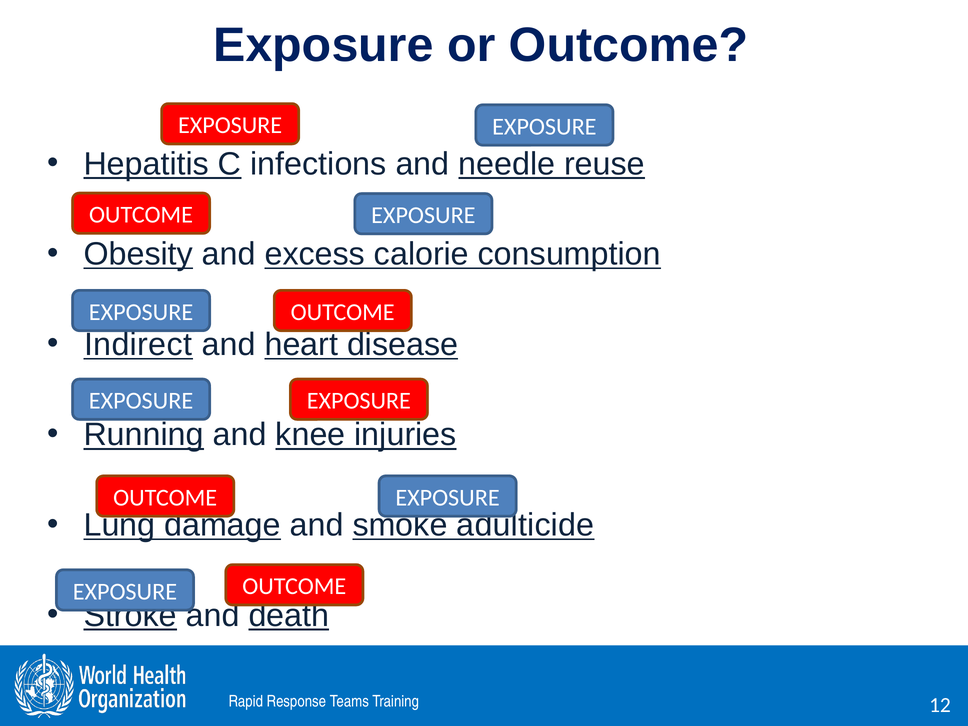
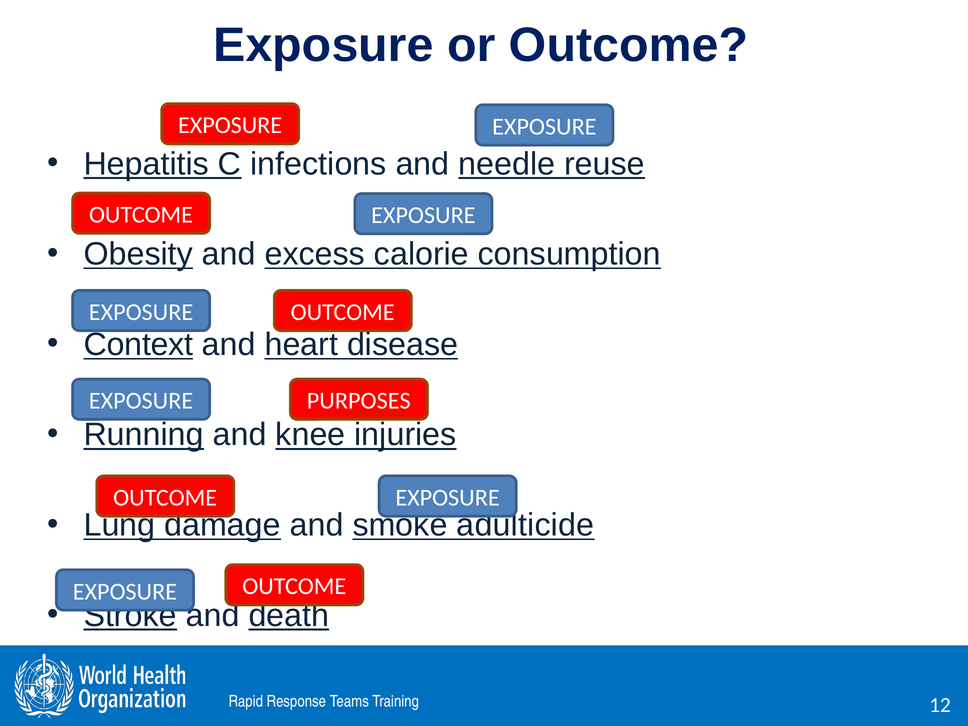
Indirect: Indirect -> Context
EXPOSURE at (359, 401): EXPOSURE -> PURPOSES
